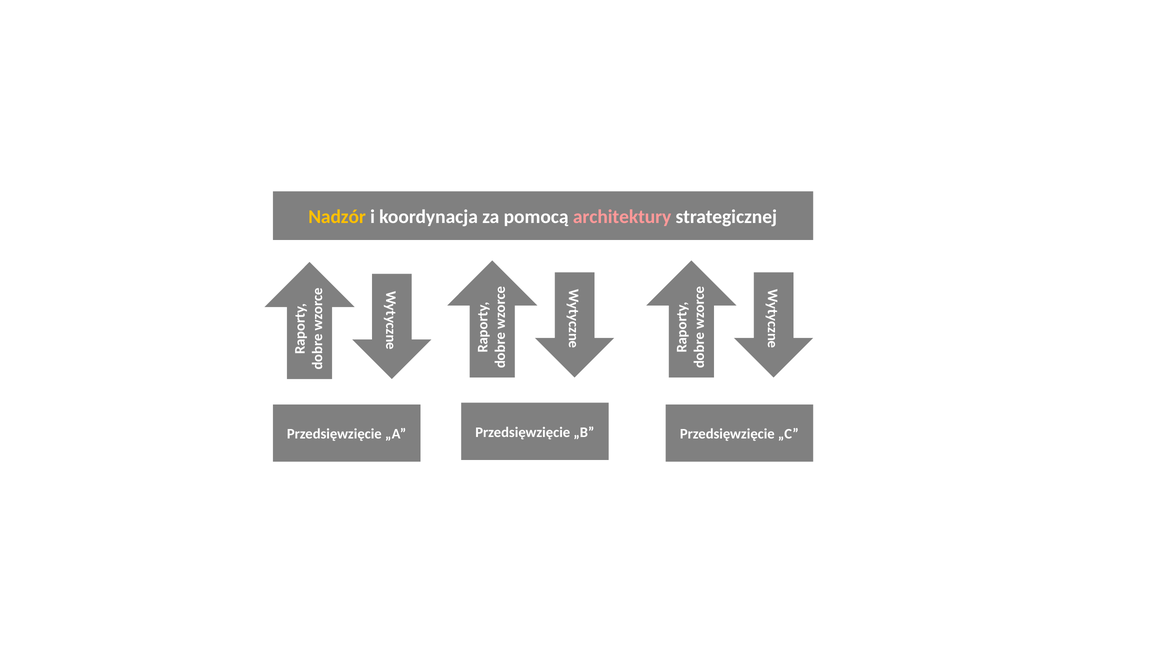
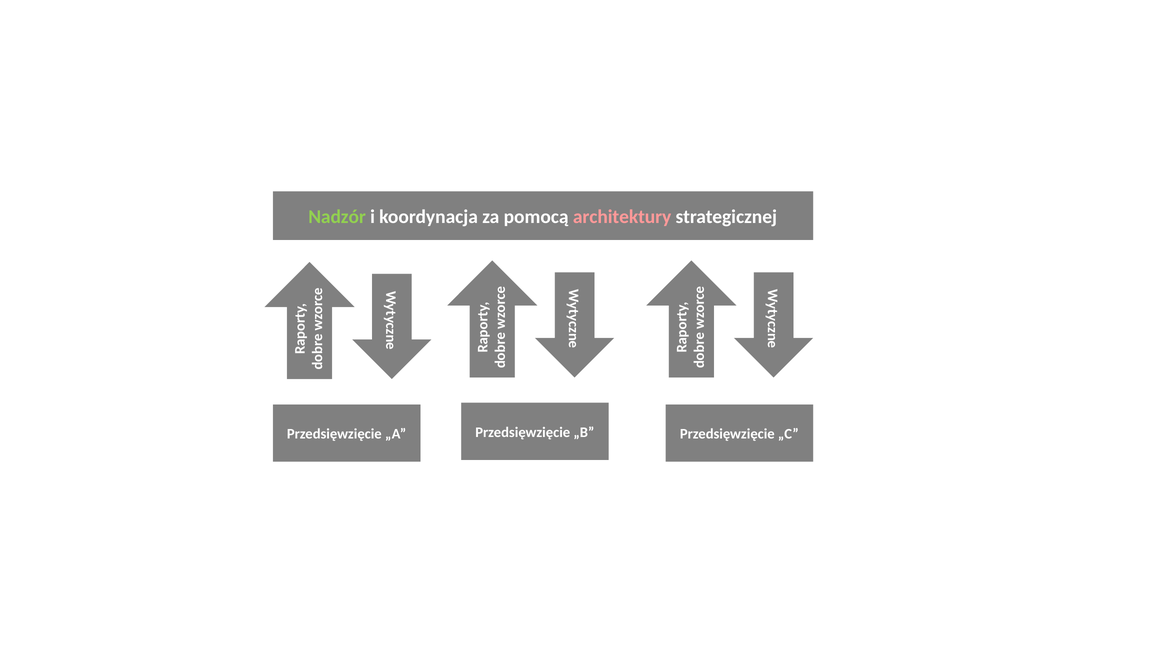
Nadzór colour: yellow -> light green
